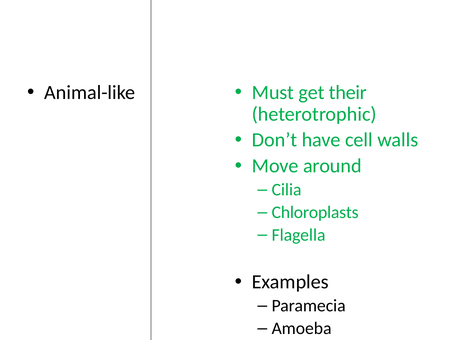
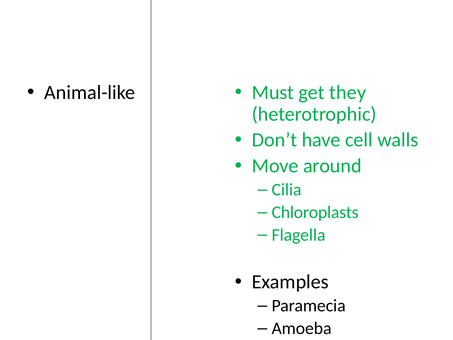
their: their -> they
